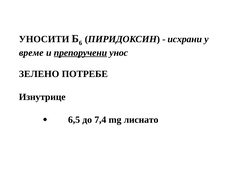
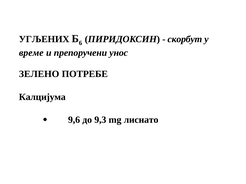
УНОСИТИ: УНОСИТИ -> УГЉЕНИХ
исхрани: исхрани -> скорбут
препоручени underline: present -> none
Изнутрице: Изнутрице -> Калцијума
6,5: 6,5 -> 9,6
7,4: 7,4 -> 9,3
